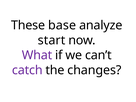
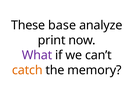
start: start -> print
catch colour: purple -> orange
changes: changes -> memory
